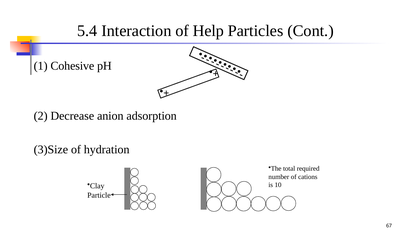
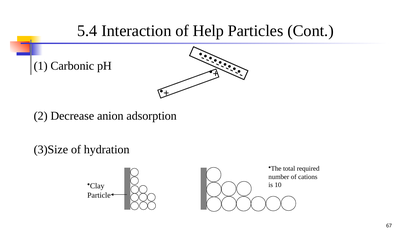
Cohesive: Cohesive -> Carbonic
